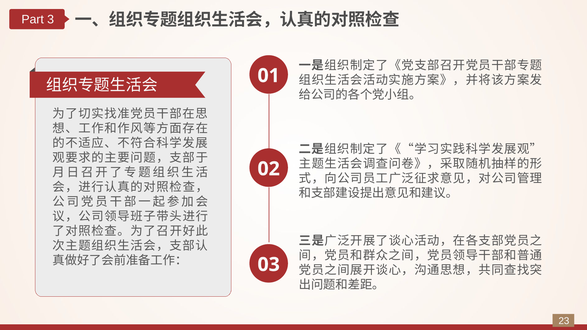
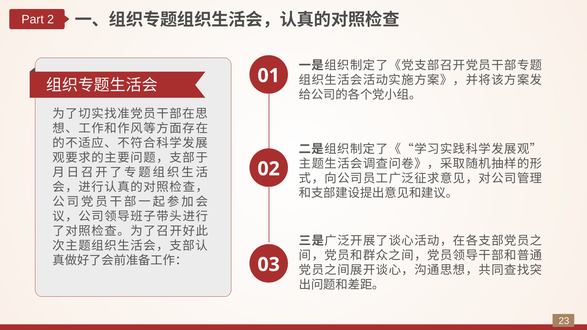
3: 3 -> 2
